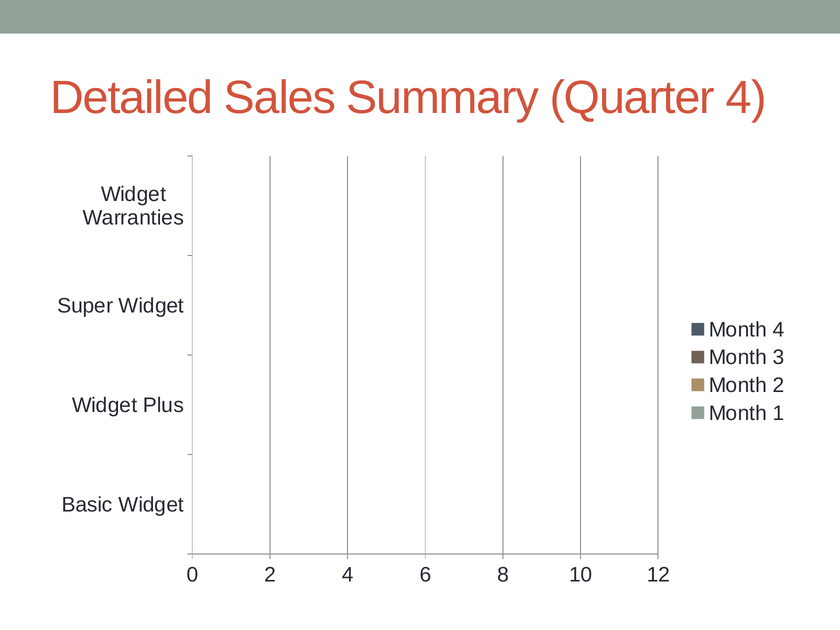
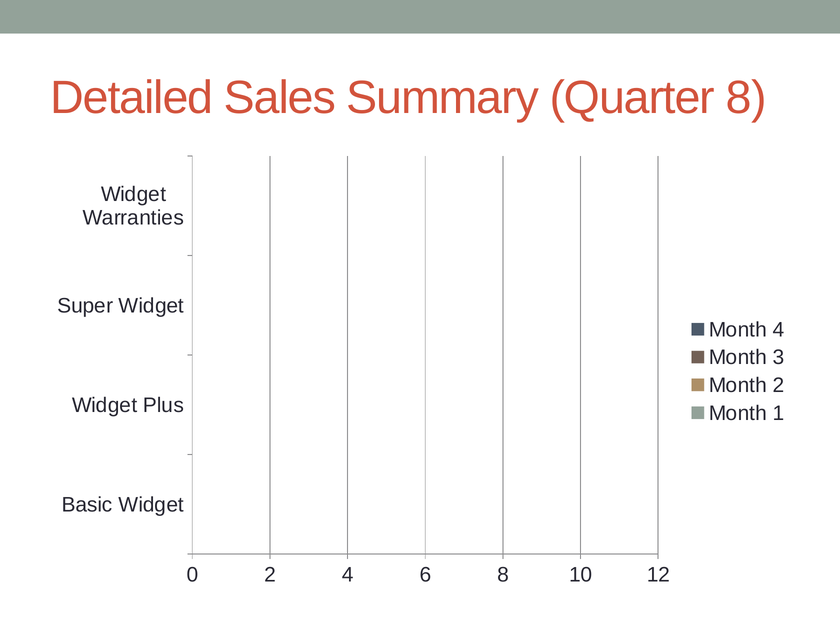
Quarter 4: 4 -> 8
